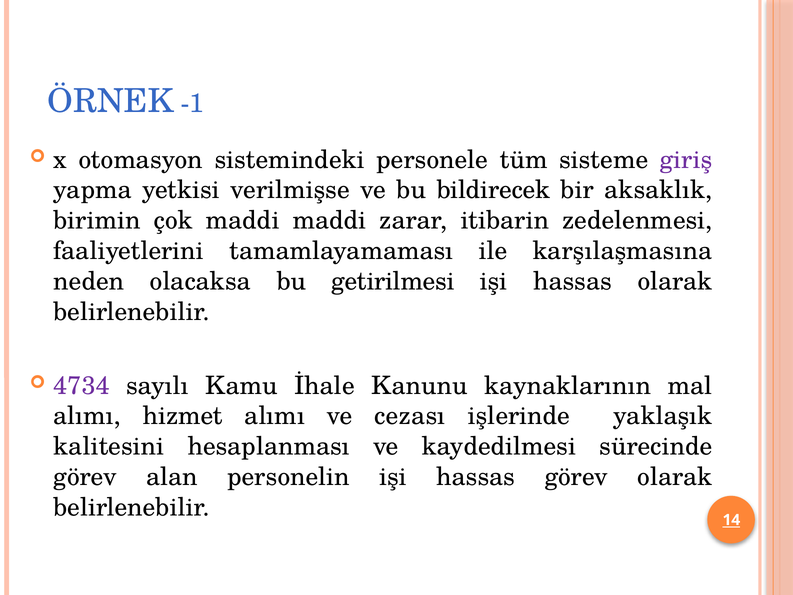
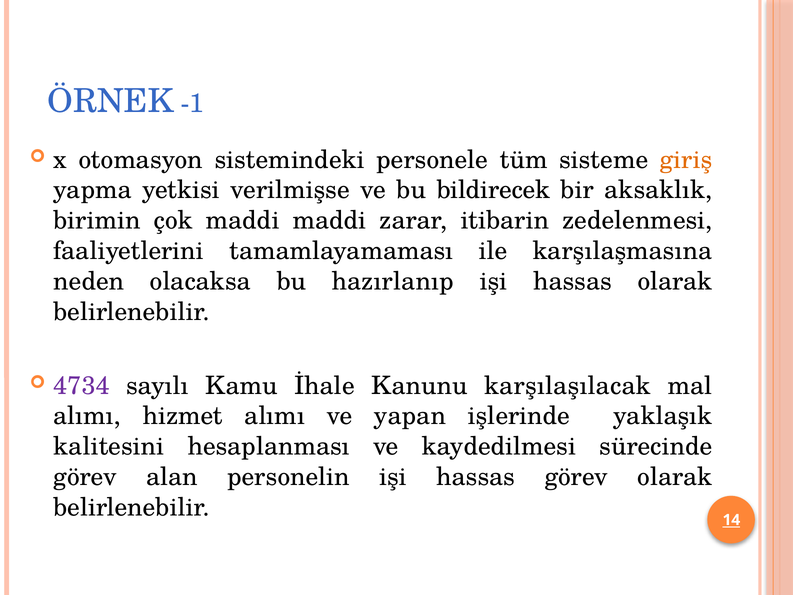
giriş colour: purple -> orange
getirilmesi: getirilmesi -> hazırlanıp
kaynaklarının: kaynaklarının -> karşılaşılacak
cezası: cezası -> yapan
